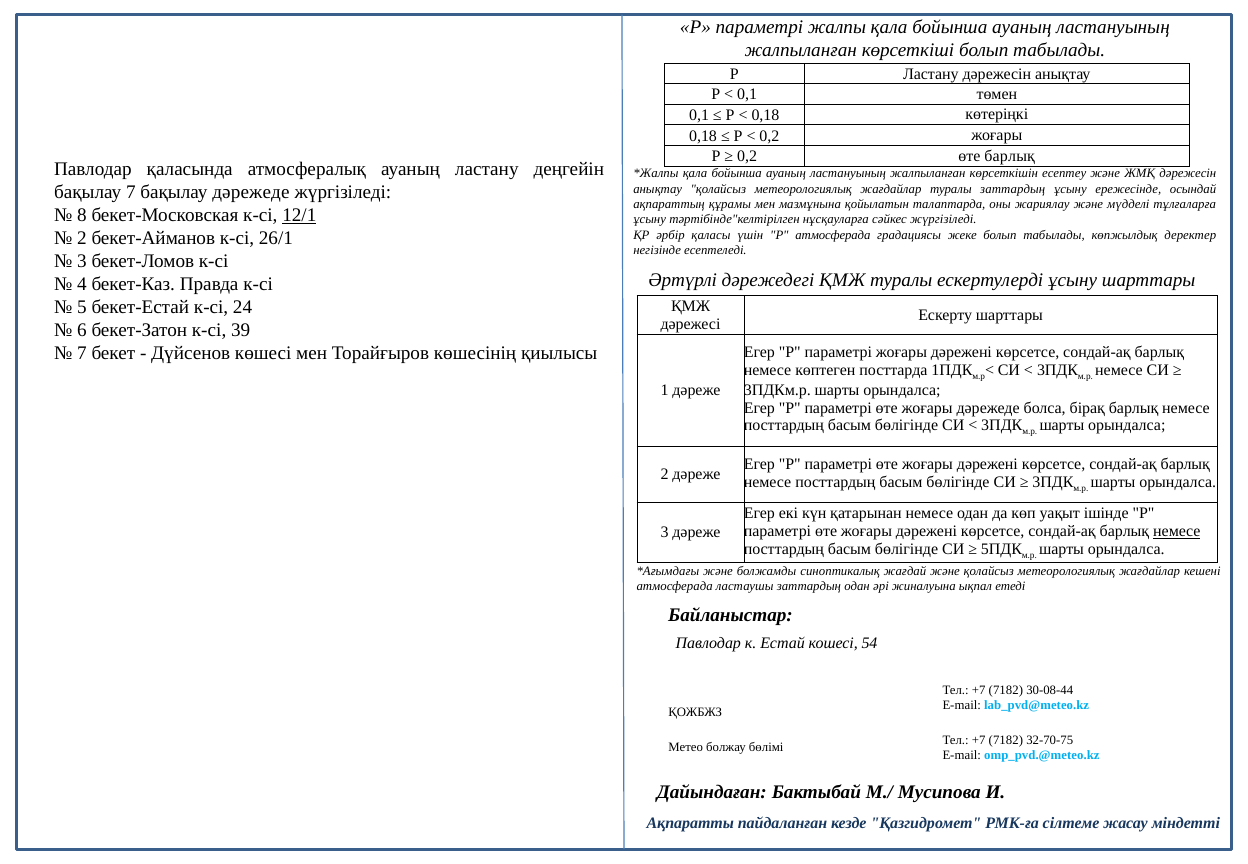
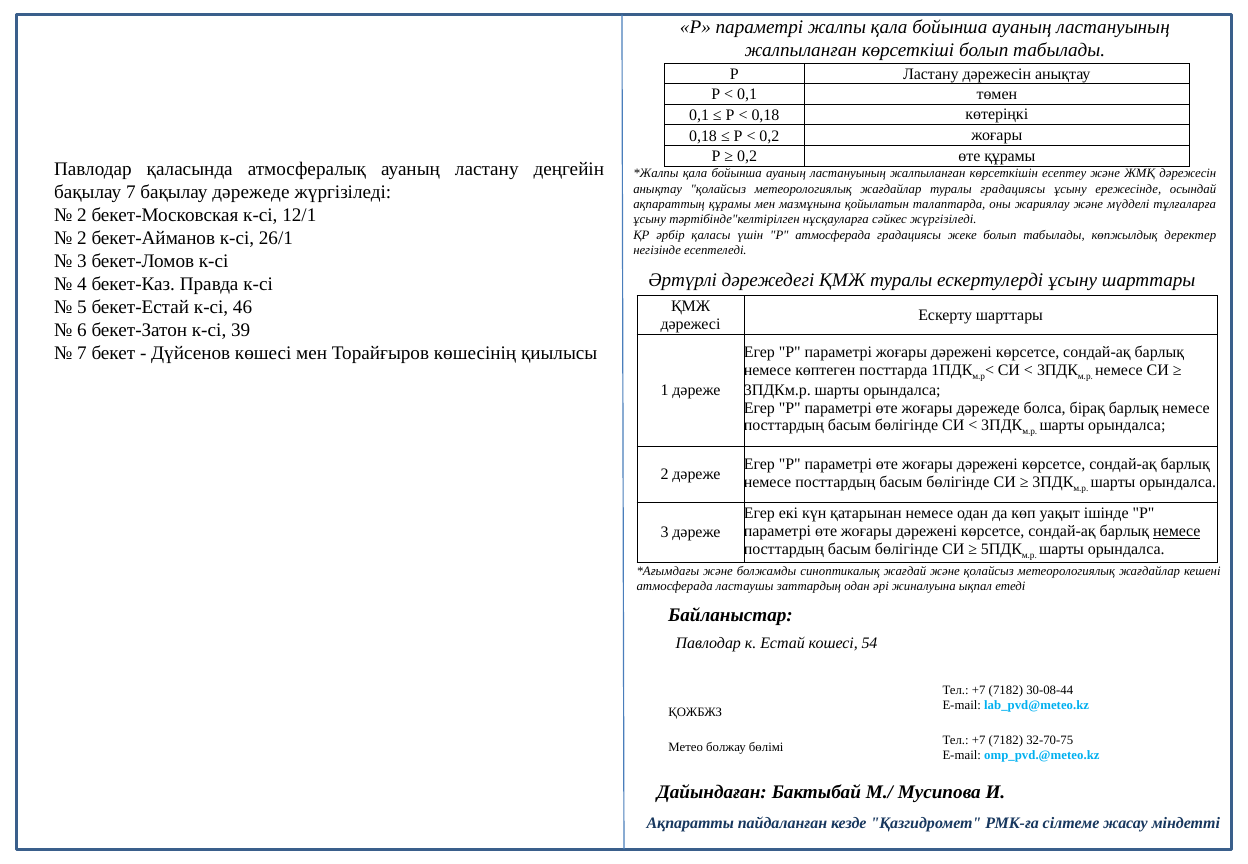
өте барлық: барлық -> құрамы
туралы заттардың: заттардың -> градациясы
8 at (82, 215): 8 -> 2
12/1 underline: present -> none
24: 24 -> 46
